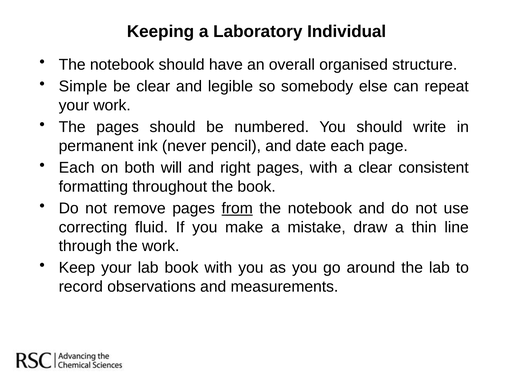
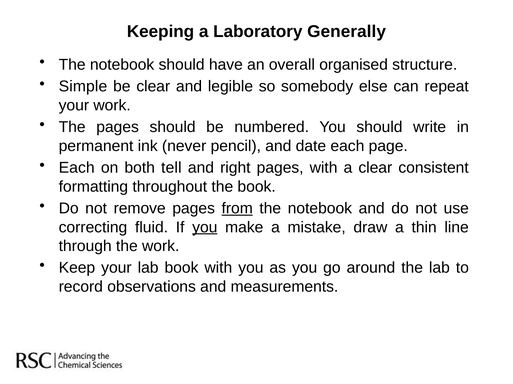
Individual: Individual -> Generally
will: will -> tell
you at (205, 228) underline: none -> present
